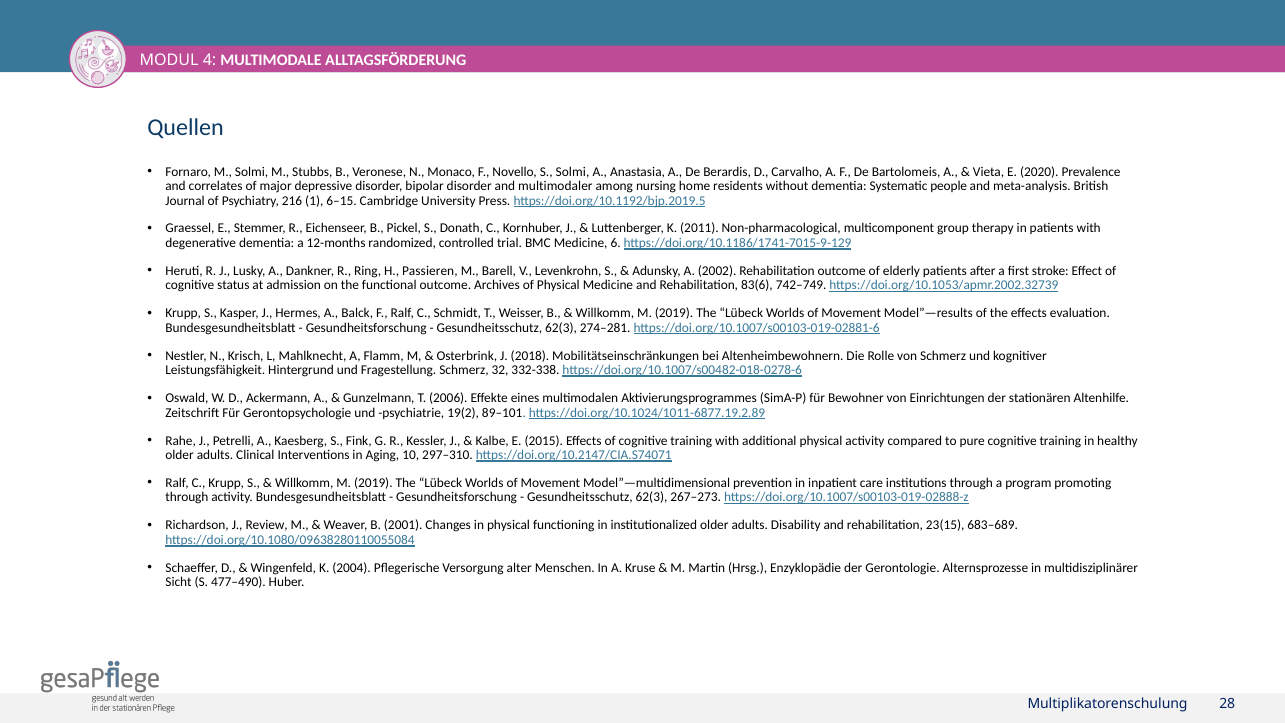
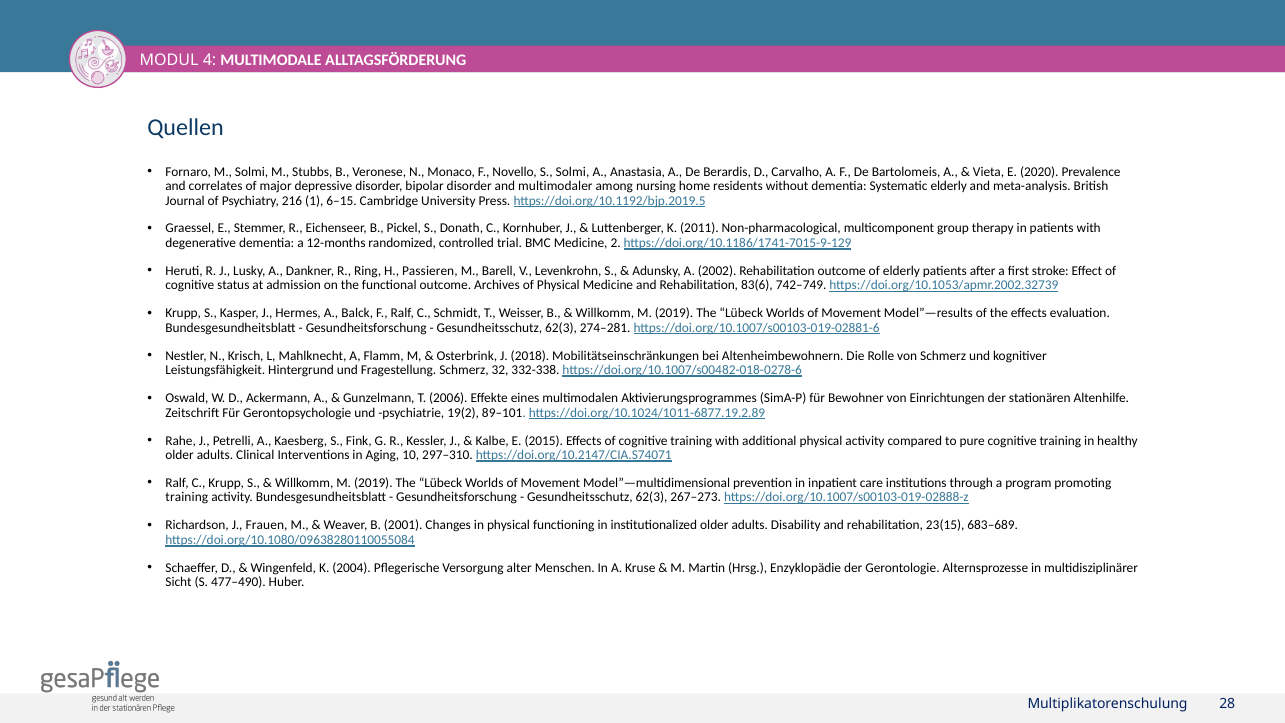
Systematic people: people -> elderly
6: 6 -> 2
through at (187, 497): through -> training
Review: Review -> Frauen
